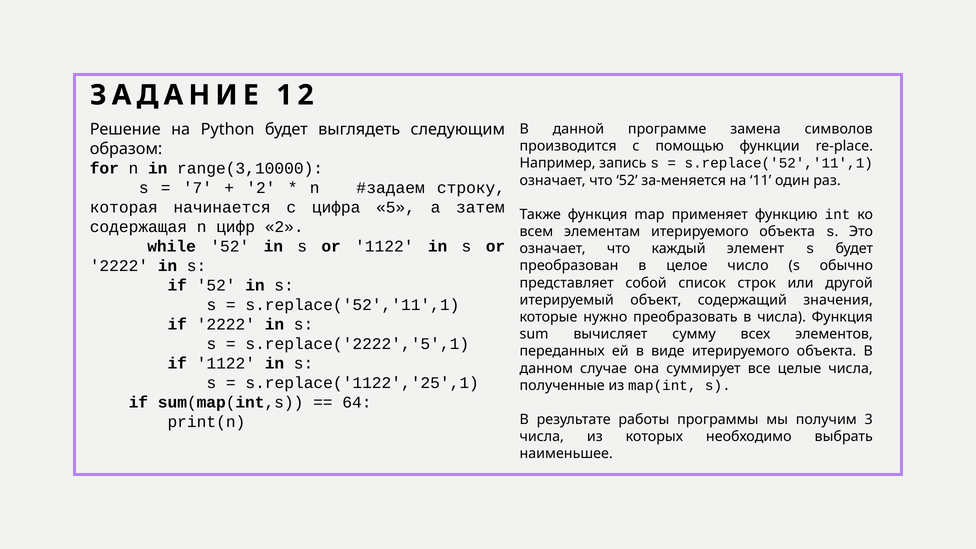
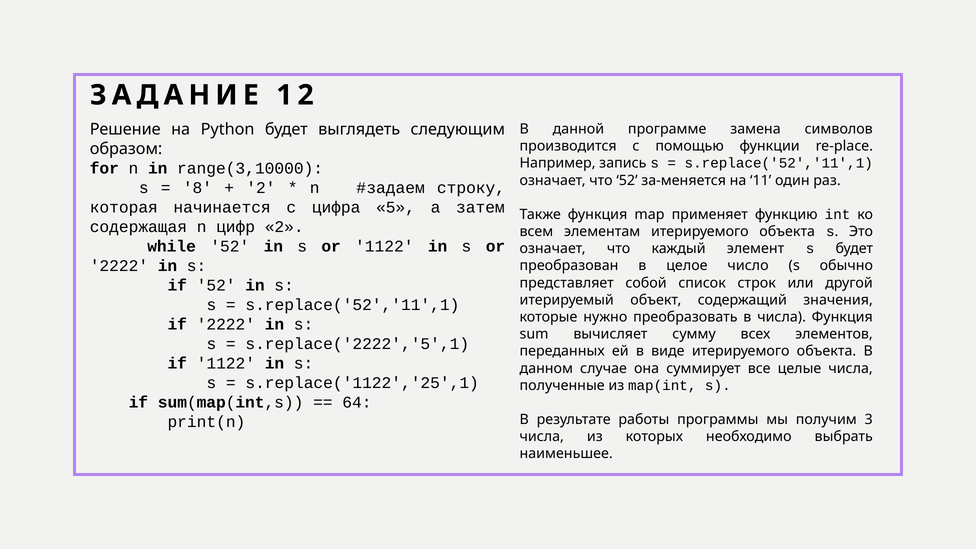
7: 7 -> 8
